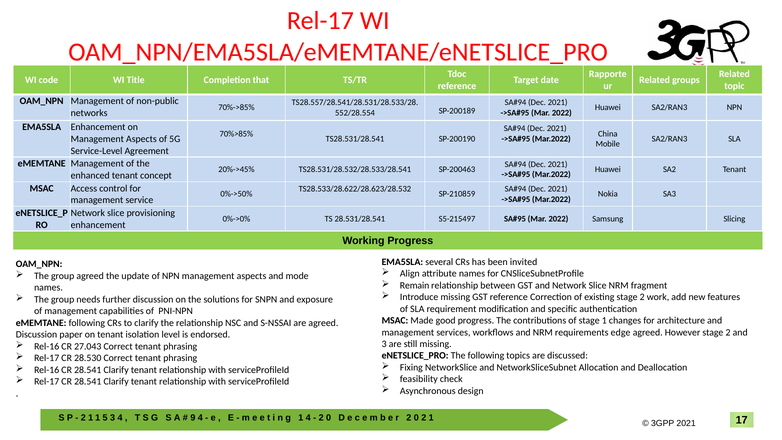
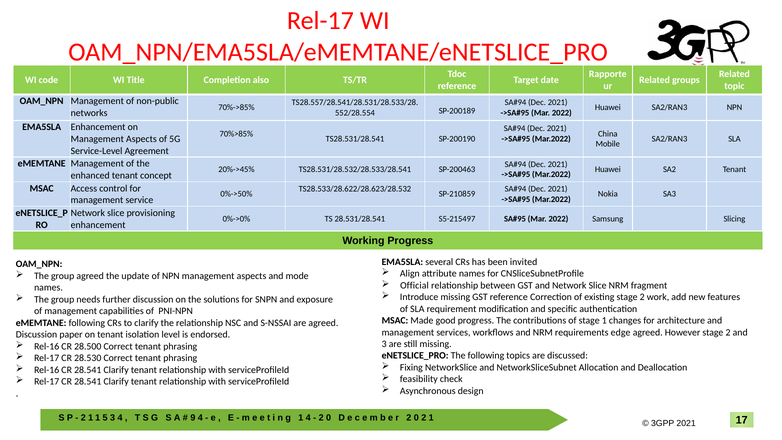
that: that -> also
Remain: Remain -> Official
27.043: 27.043 -> 28.500
